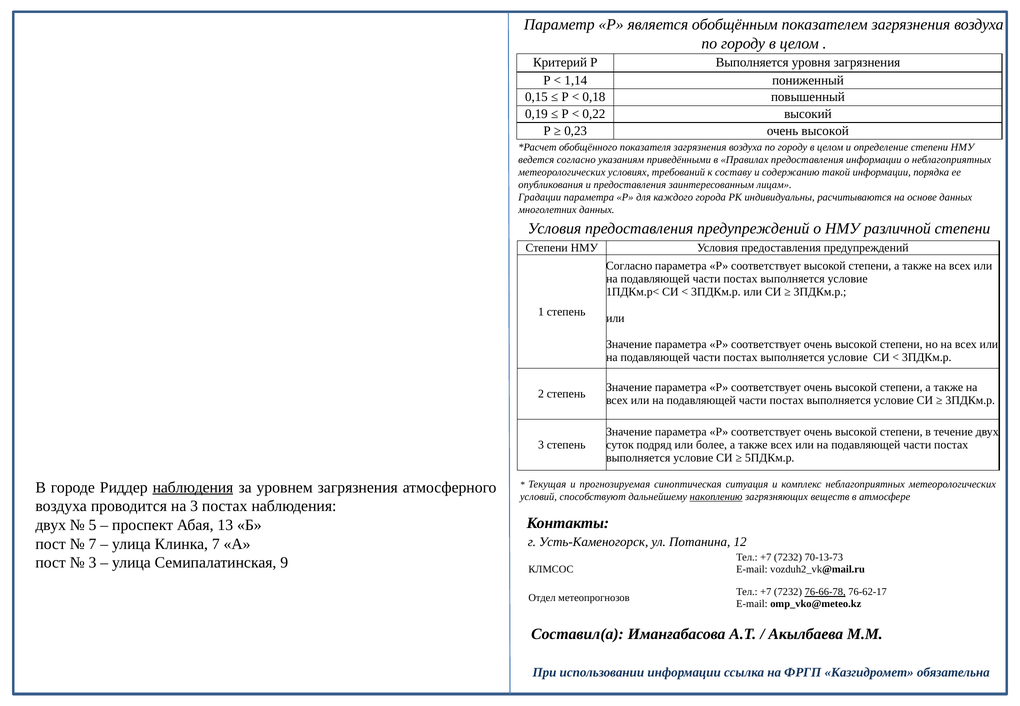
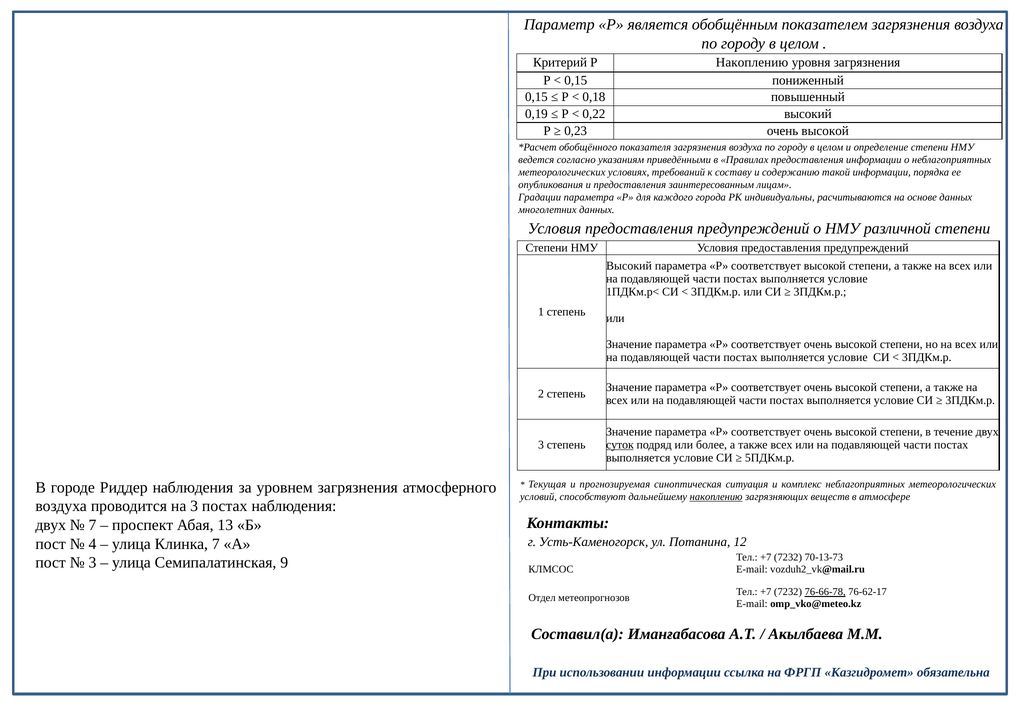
Р Выполняется: Выполняется -> Накоплению
1,14 at (576, 80): 1,14 -> 0,15
Согласно at (629, 266): Согласно -> Высокий
суток underline: none -> present
наблюдения at (193, 487) underline: present -> none
5 at (92, 525): 5 -> 7
7 at (92, 544): 7 -> 4
